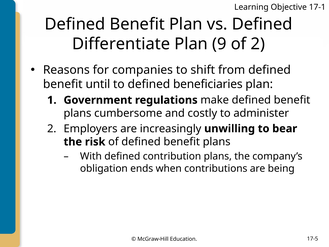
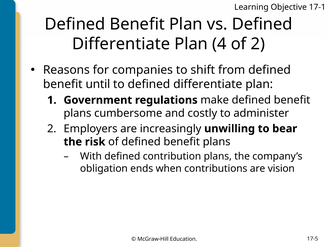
9: 9 -> 4
to defined beneficiaries: beneficiaries -> differentiate
being: being -> vision
